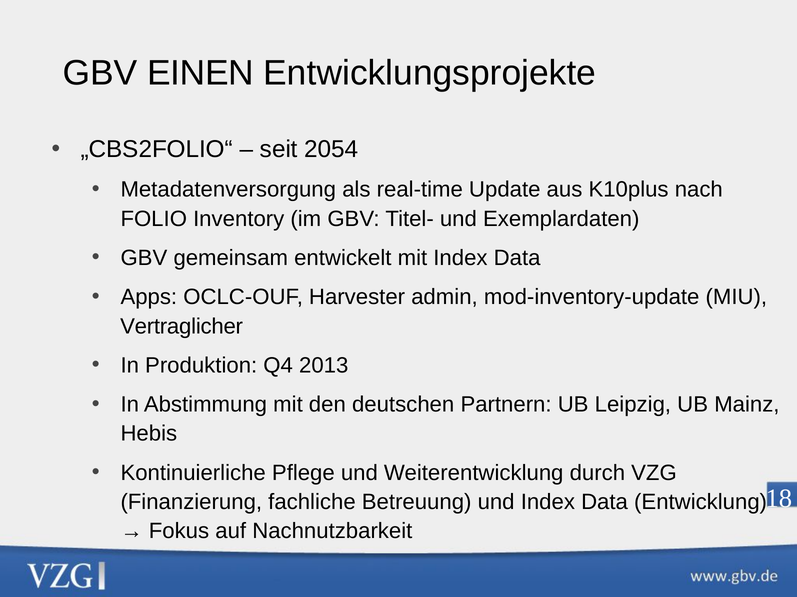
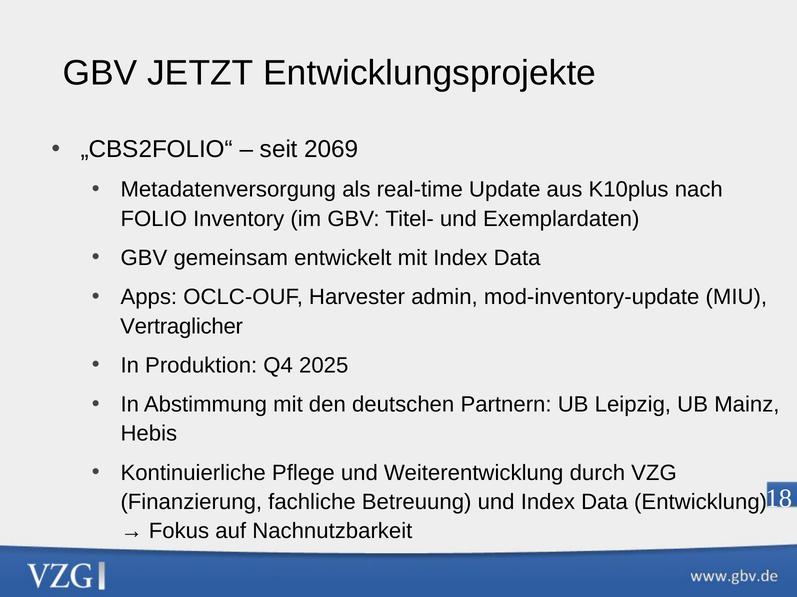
EINEN: EINEN -> JETZT
2054: 2054 -> 2069
2013: 2013 -> 2025
